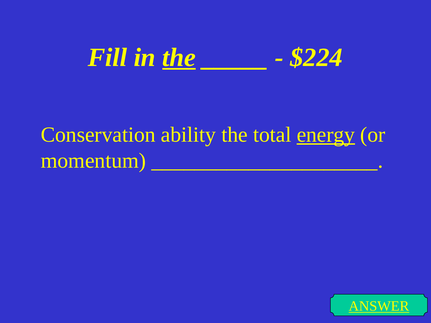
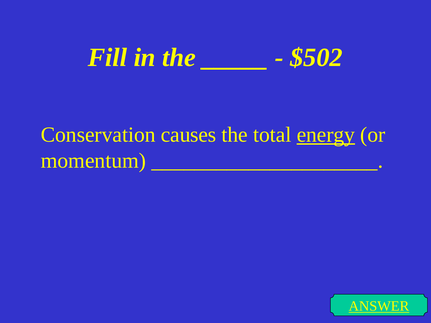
the at (179, 58) underline: present -> none
$224: $224 -> $502
ability: ability -> causes
